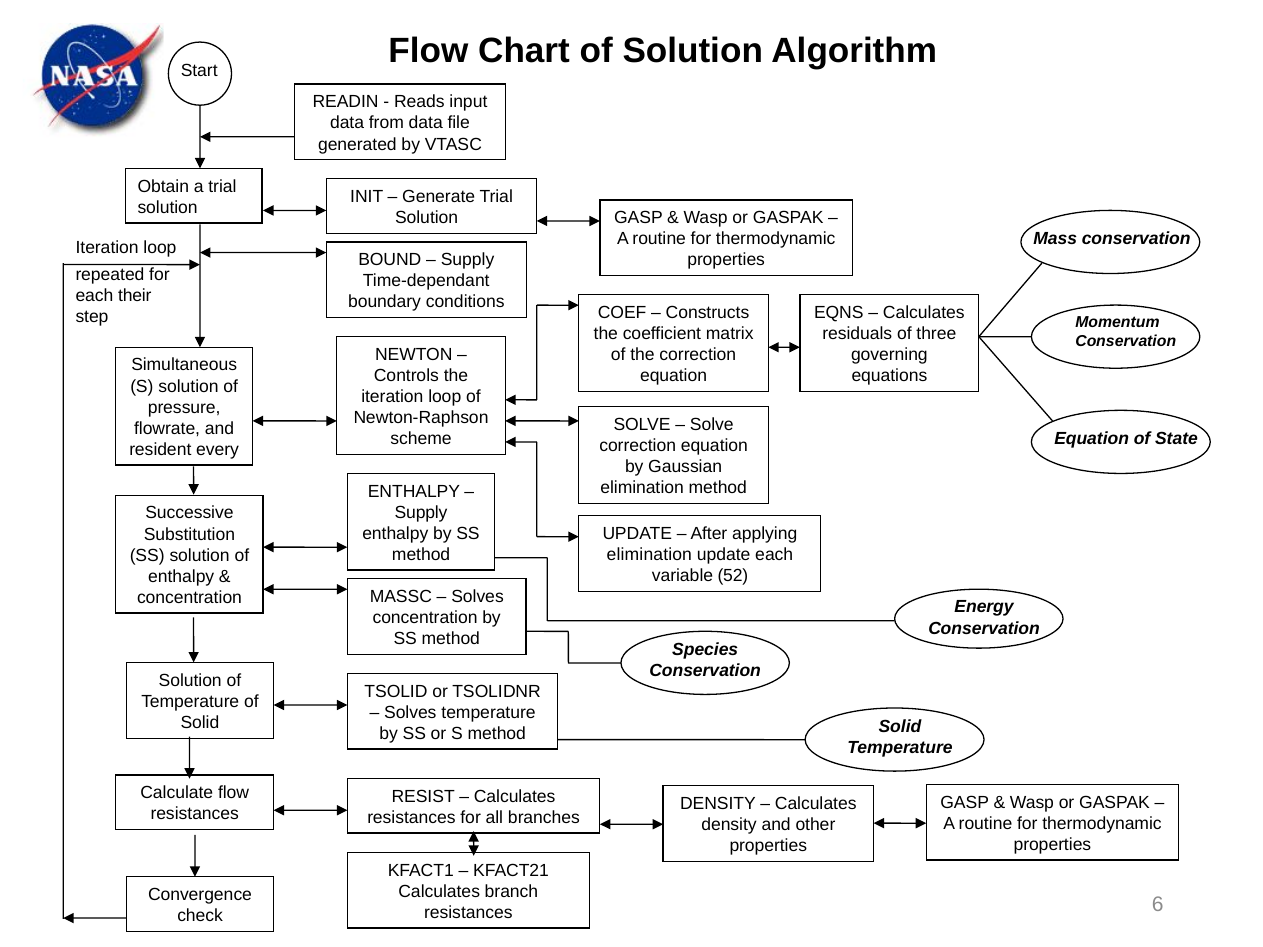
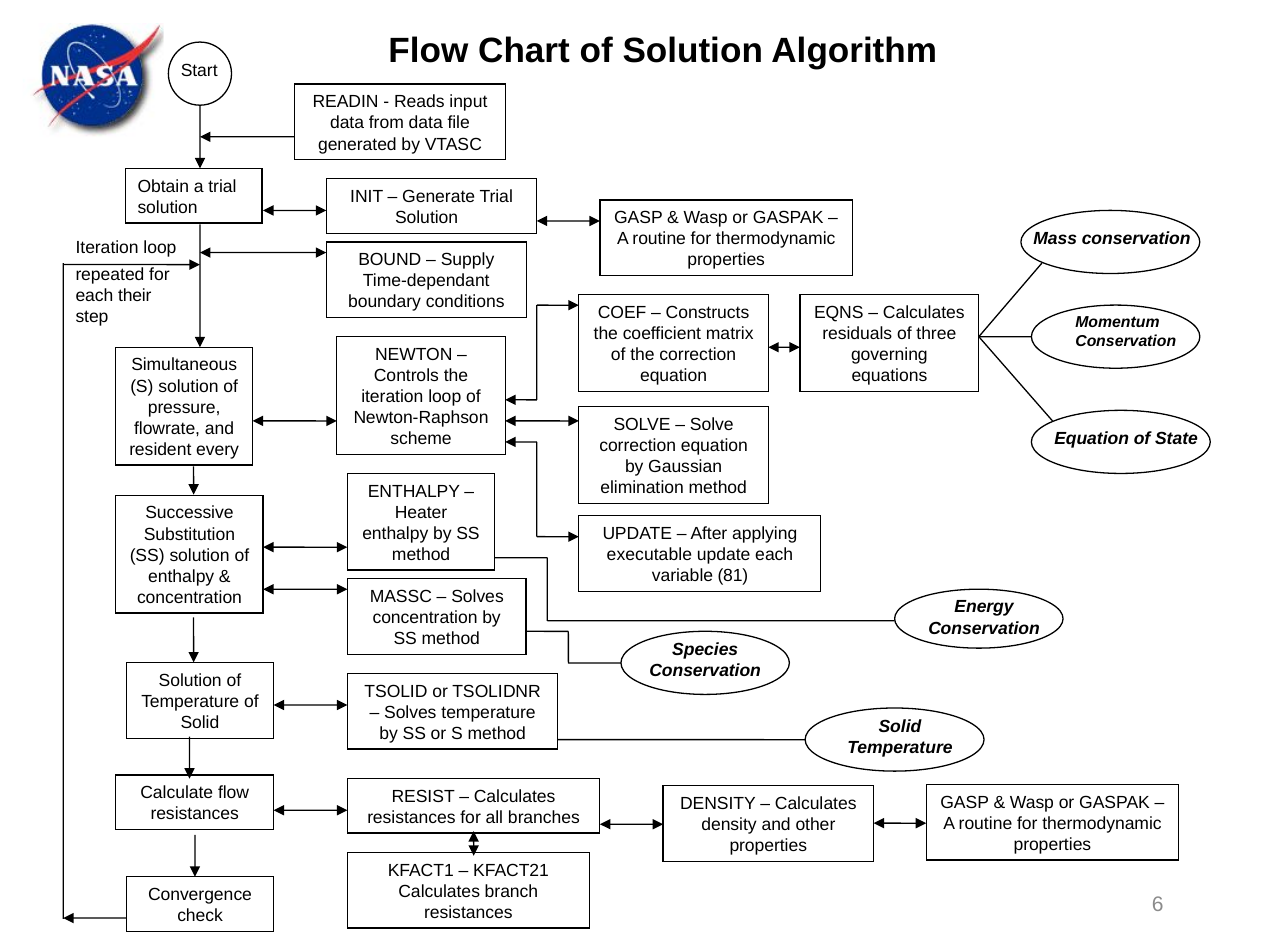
Supply at (421, 513): Supply -> Heater
elimination at (649, 555): elimination -> executable
52: 52 -> 81
